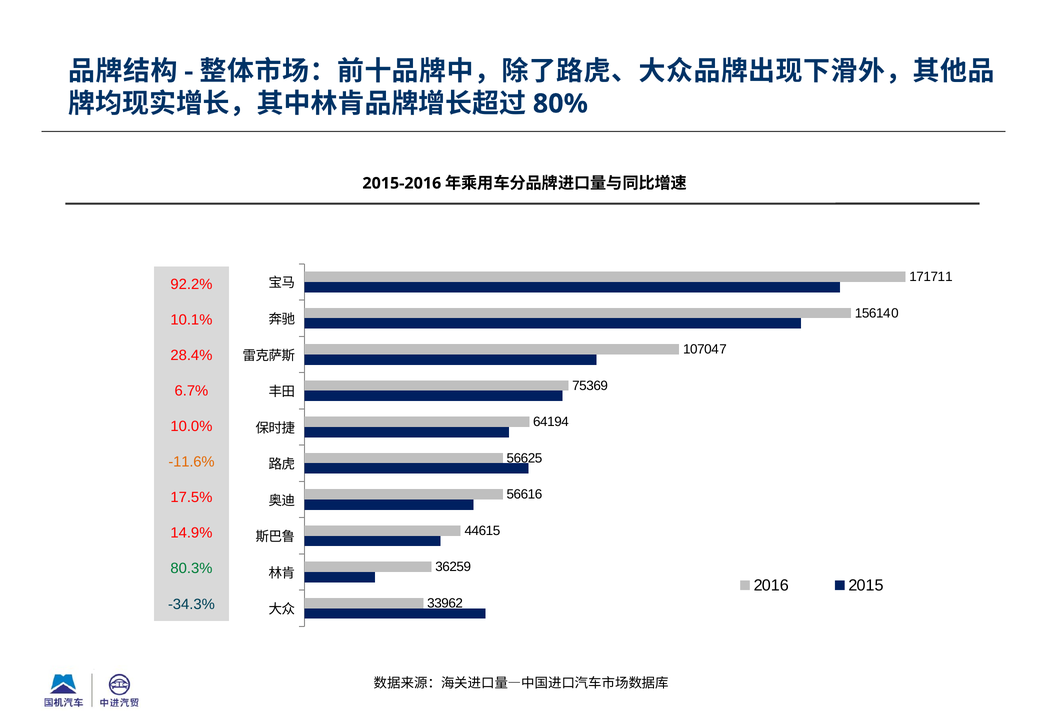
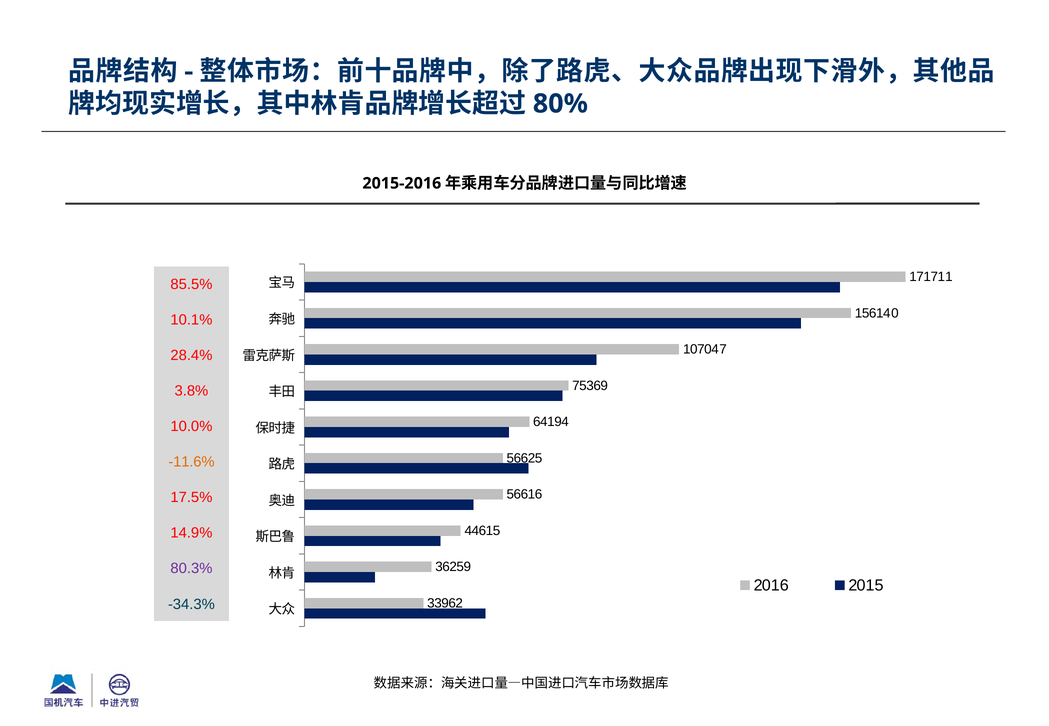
92.2%: 92.2% -> 85.5%
6.7%: 6.7% -> 3.8%
80.3% colour: green -> purple
